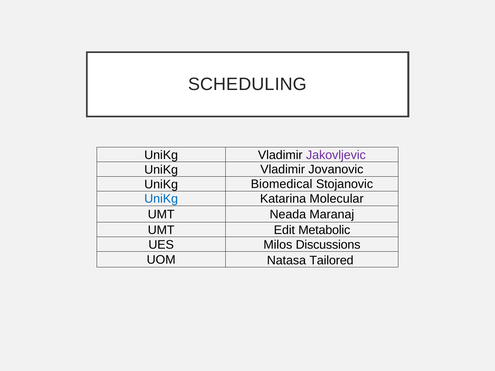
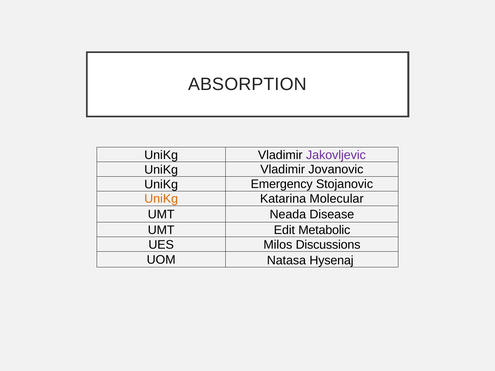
SCHEDULING: SCHEDULING -> ABSORPTION
Biomedical: Biomedical -> Emergency
UniKg at (161, 199) colour: blue -> orange
Maranaj: Maranaj -> Disease
Tailored: Tailored -> Hysenaj
